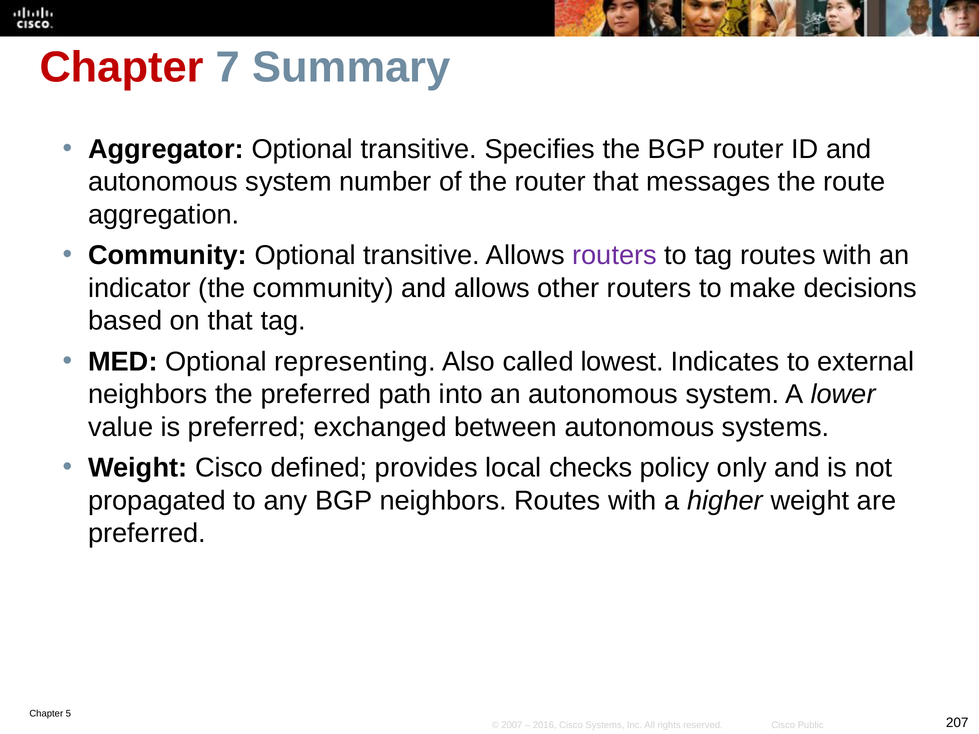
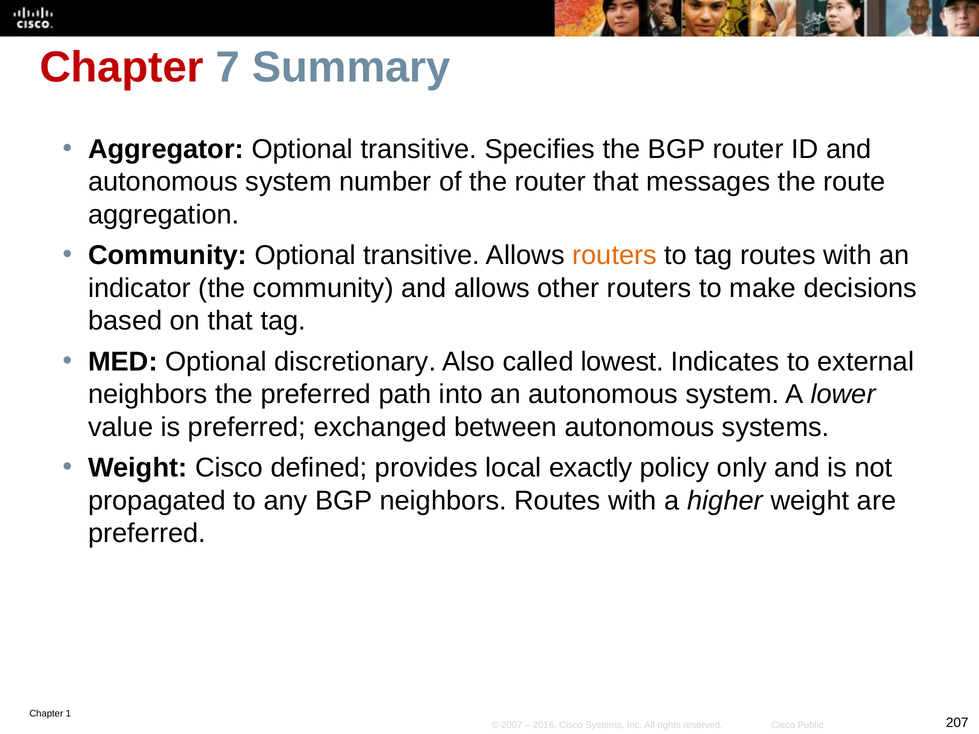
routers at (615, 256) colour: purple -> orange
representing: representing -> discretionary
checks: checks -> exactly
5: 5 -> 1
